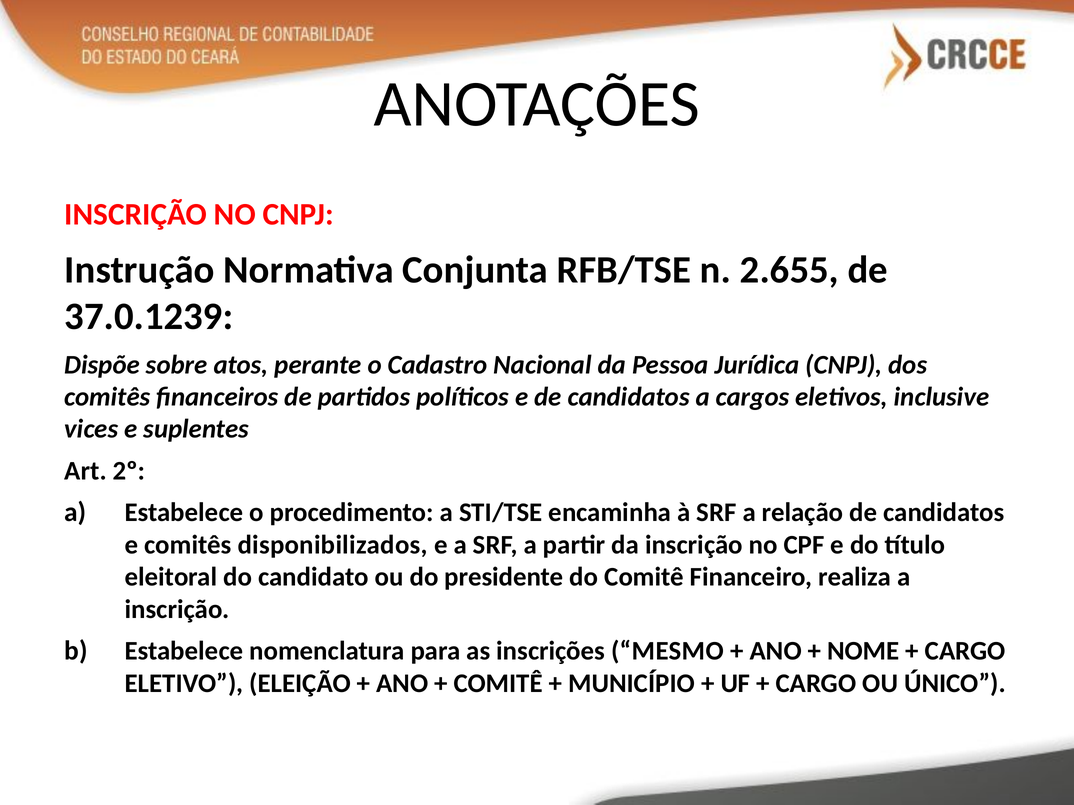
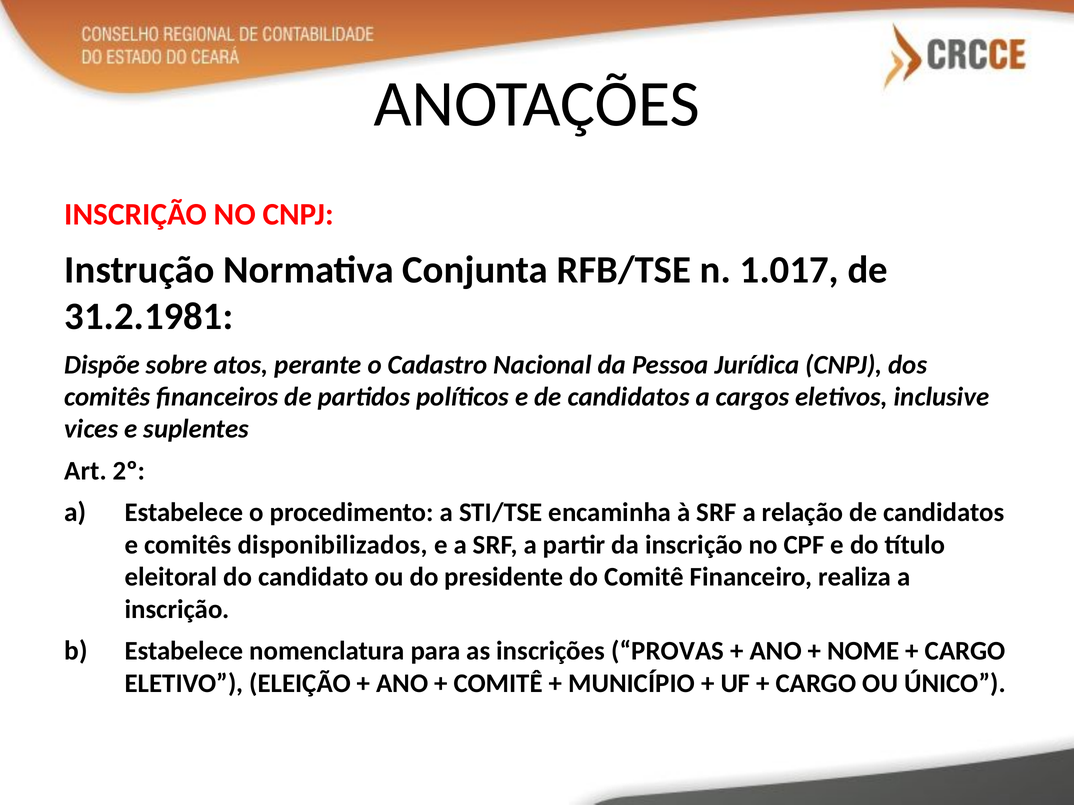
2.655: 2.655 -> 1.017
37.0.1239: 37.0.1239 -> 31.2.1981
MESMO: MESMO -> PROVAS
